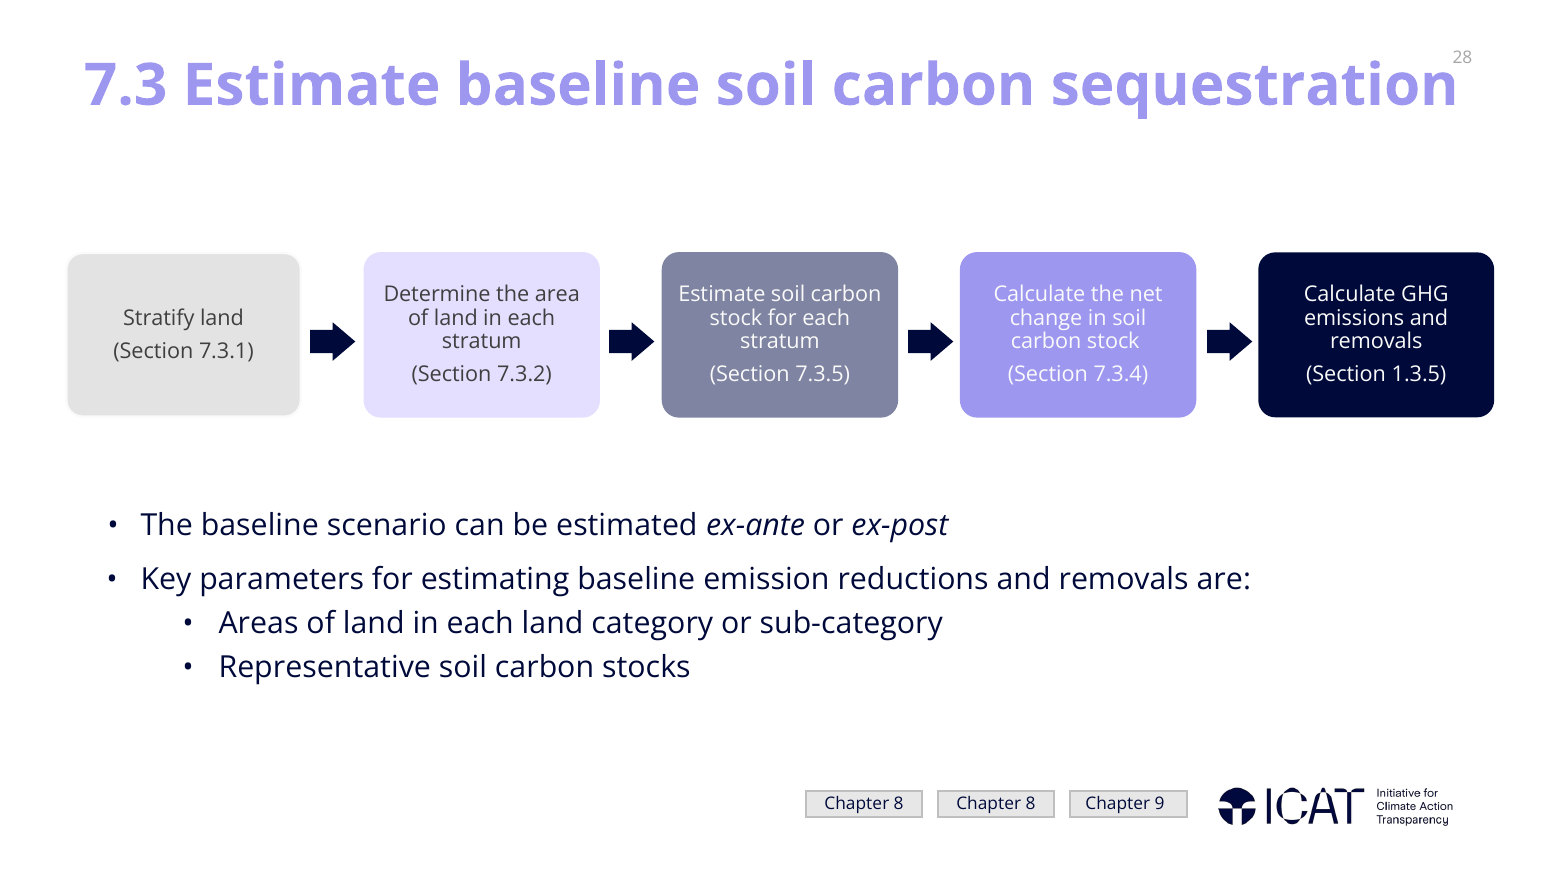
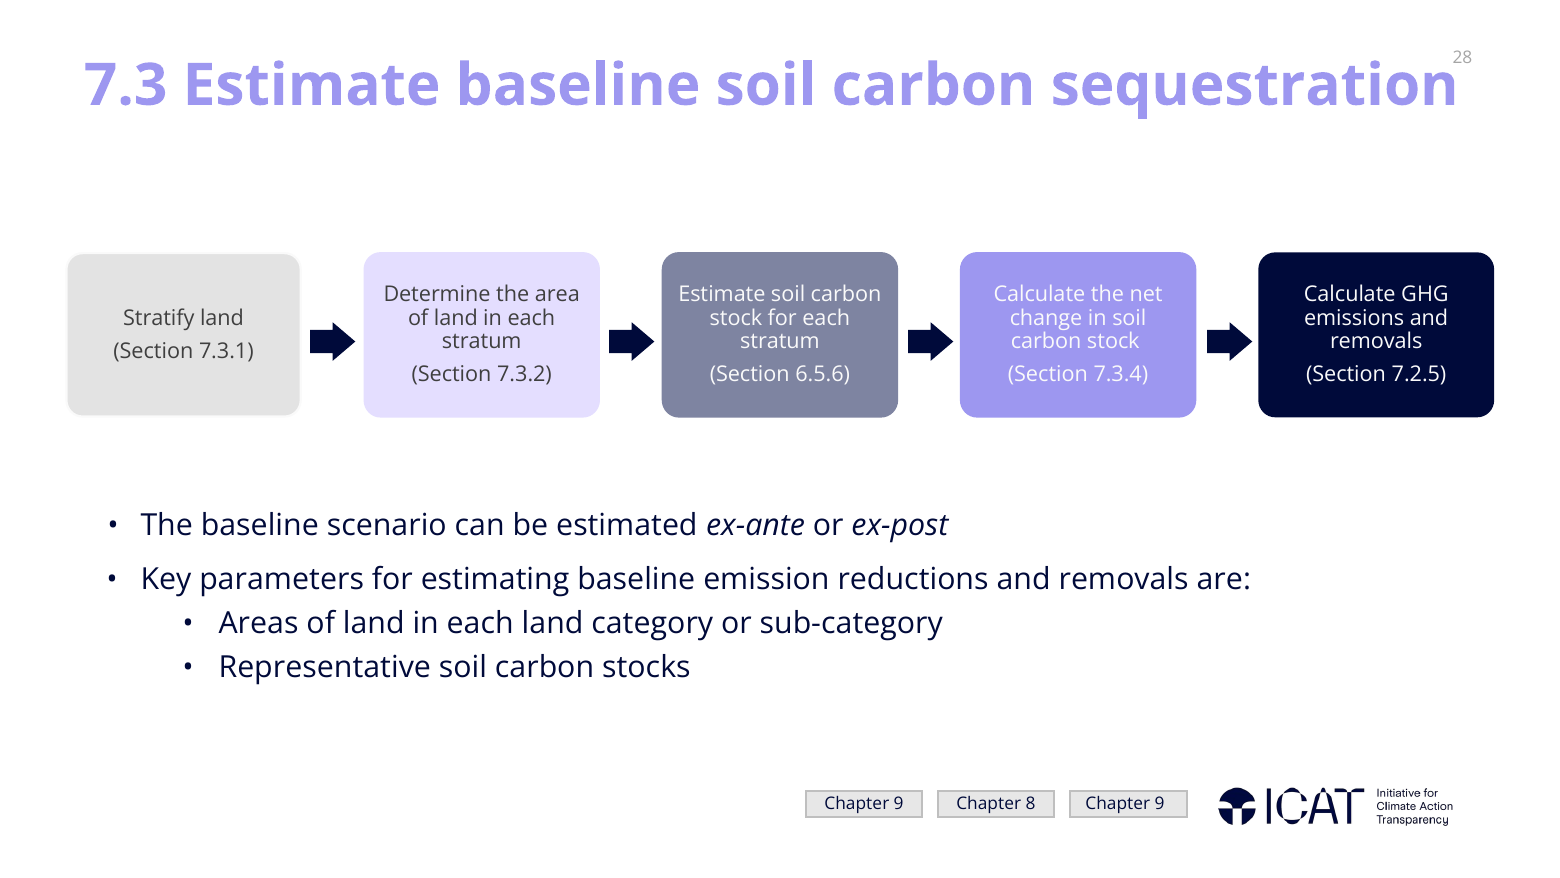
7.3.5: 7.3.5 -> 6.5.6
1.3.5: 1.3.5 -> 7.2.5
8 at (899, 803): 8 -> 9
